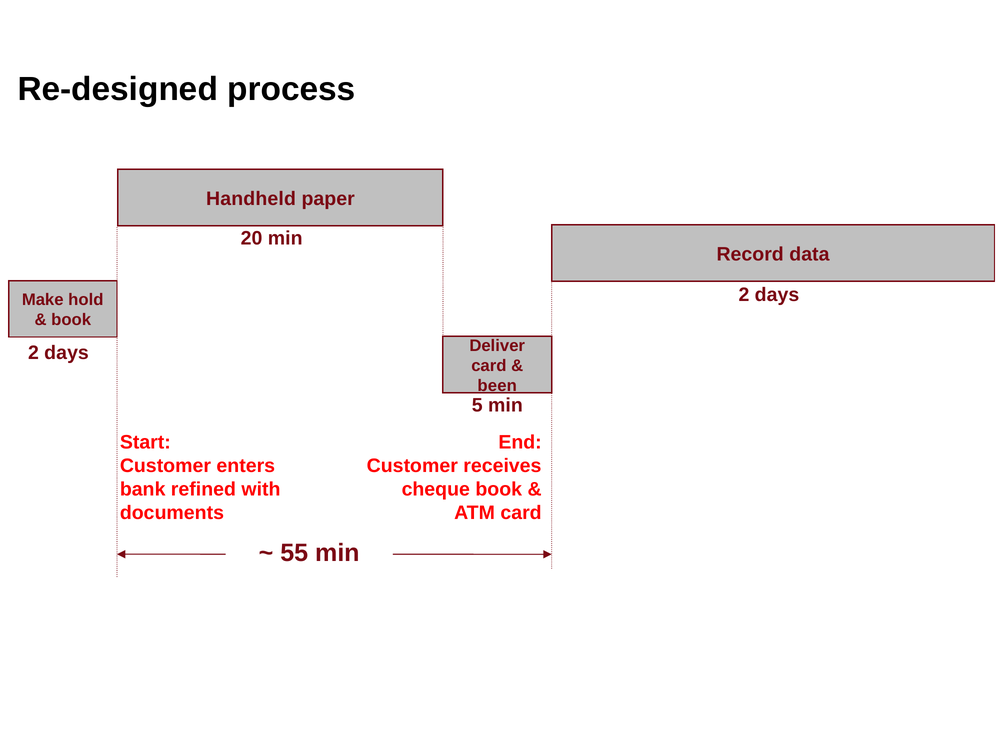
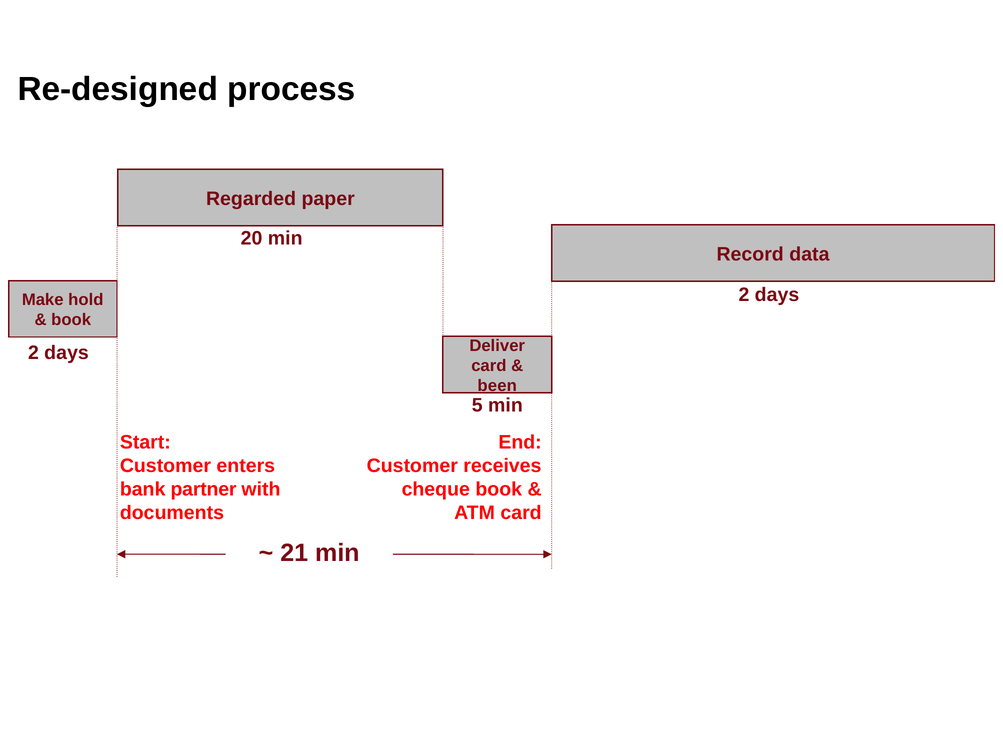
Handheld: Handheld -> Regarded
refined: refined -> partner
55: 55 -> 21
